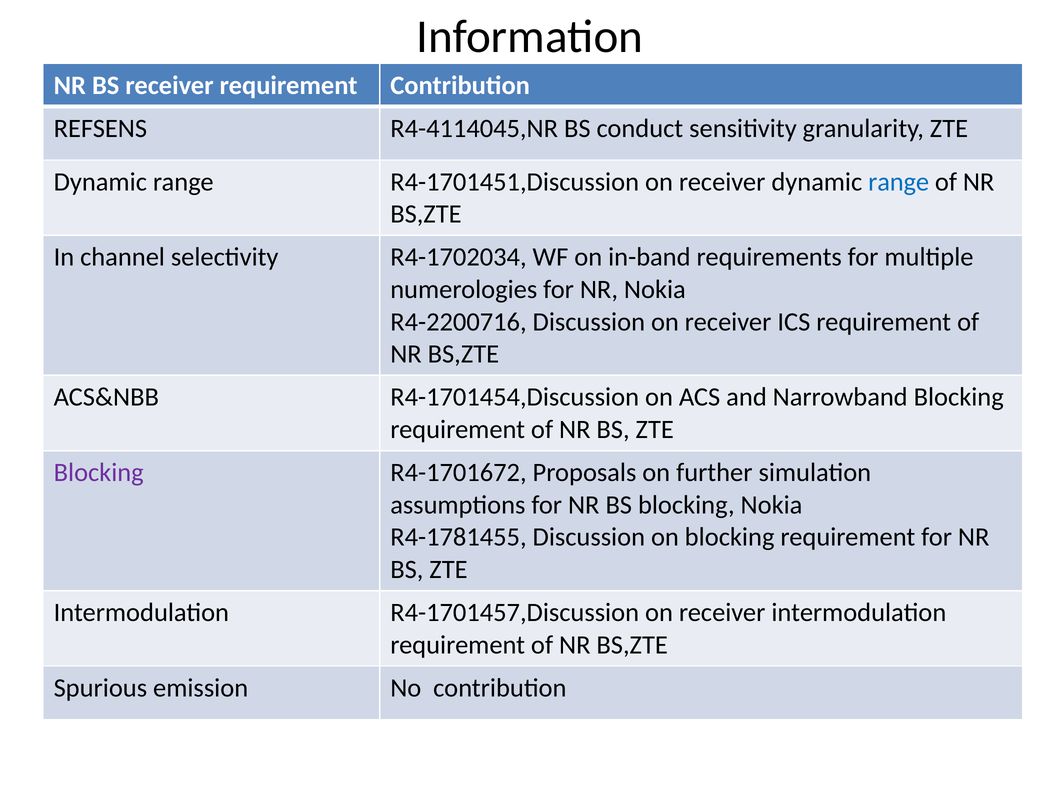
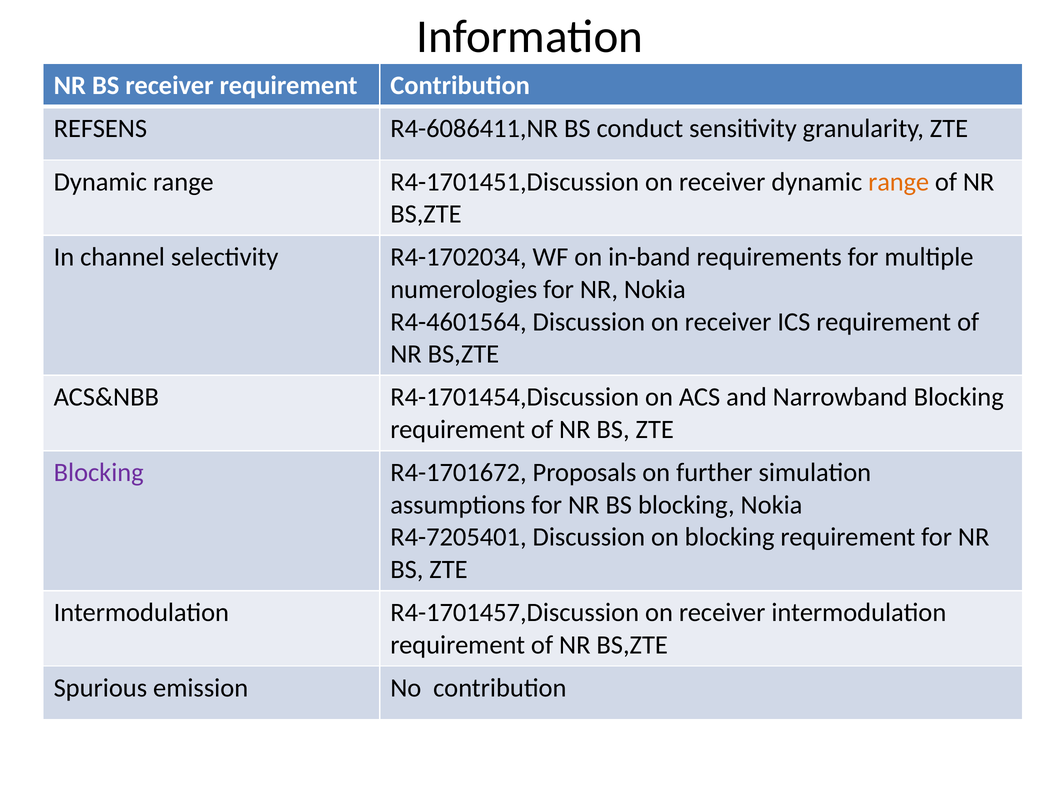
R4-4114045,NR: R4-4114045,NR -> R4-6086411,NR
range at (899, 182) colour: blue -> orange
R4-2200716: R4-2200716 -> R4-4601564
R4-1781455: R4-1781455 -> R4-7205401
